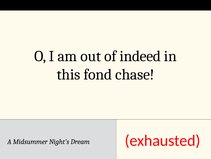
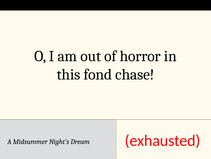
indeed: indeed -> horror
